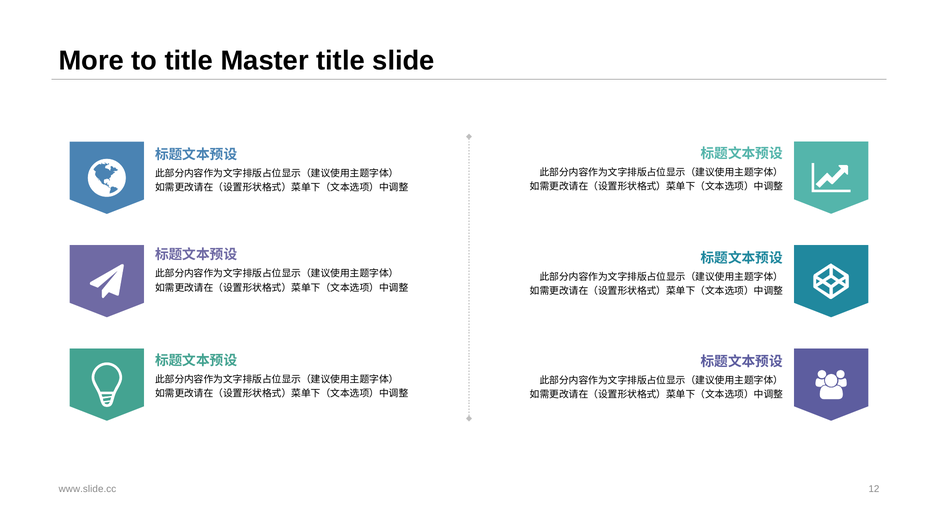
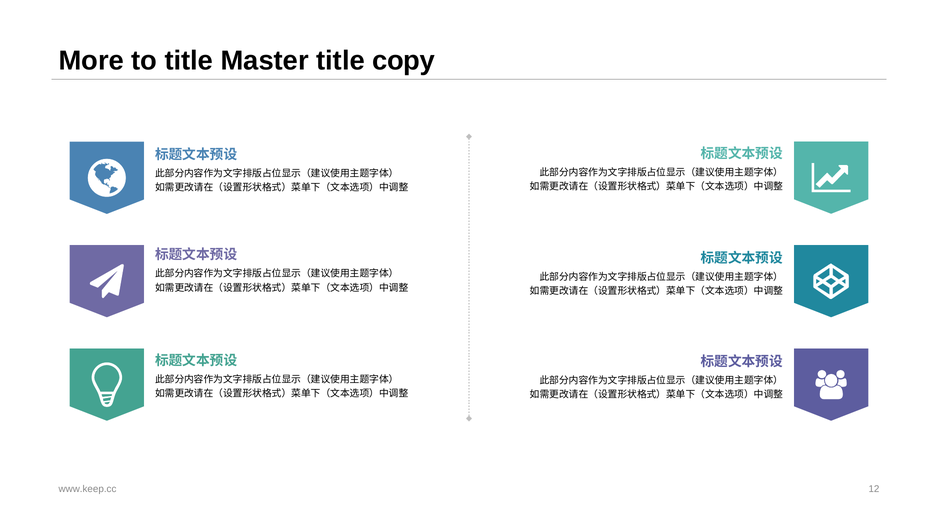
slide: slide -> copy
www.slide.cc: www.slide.cc -> www.keep.cc
